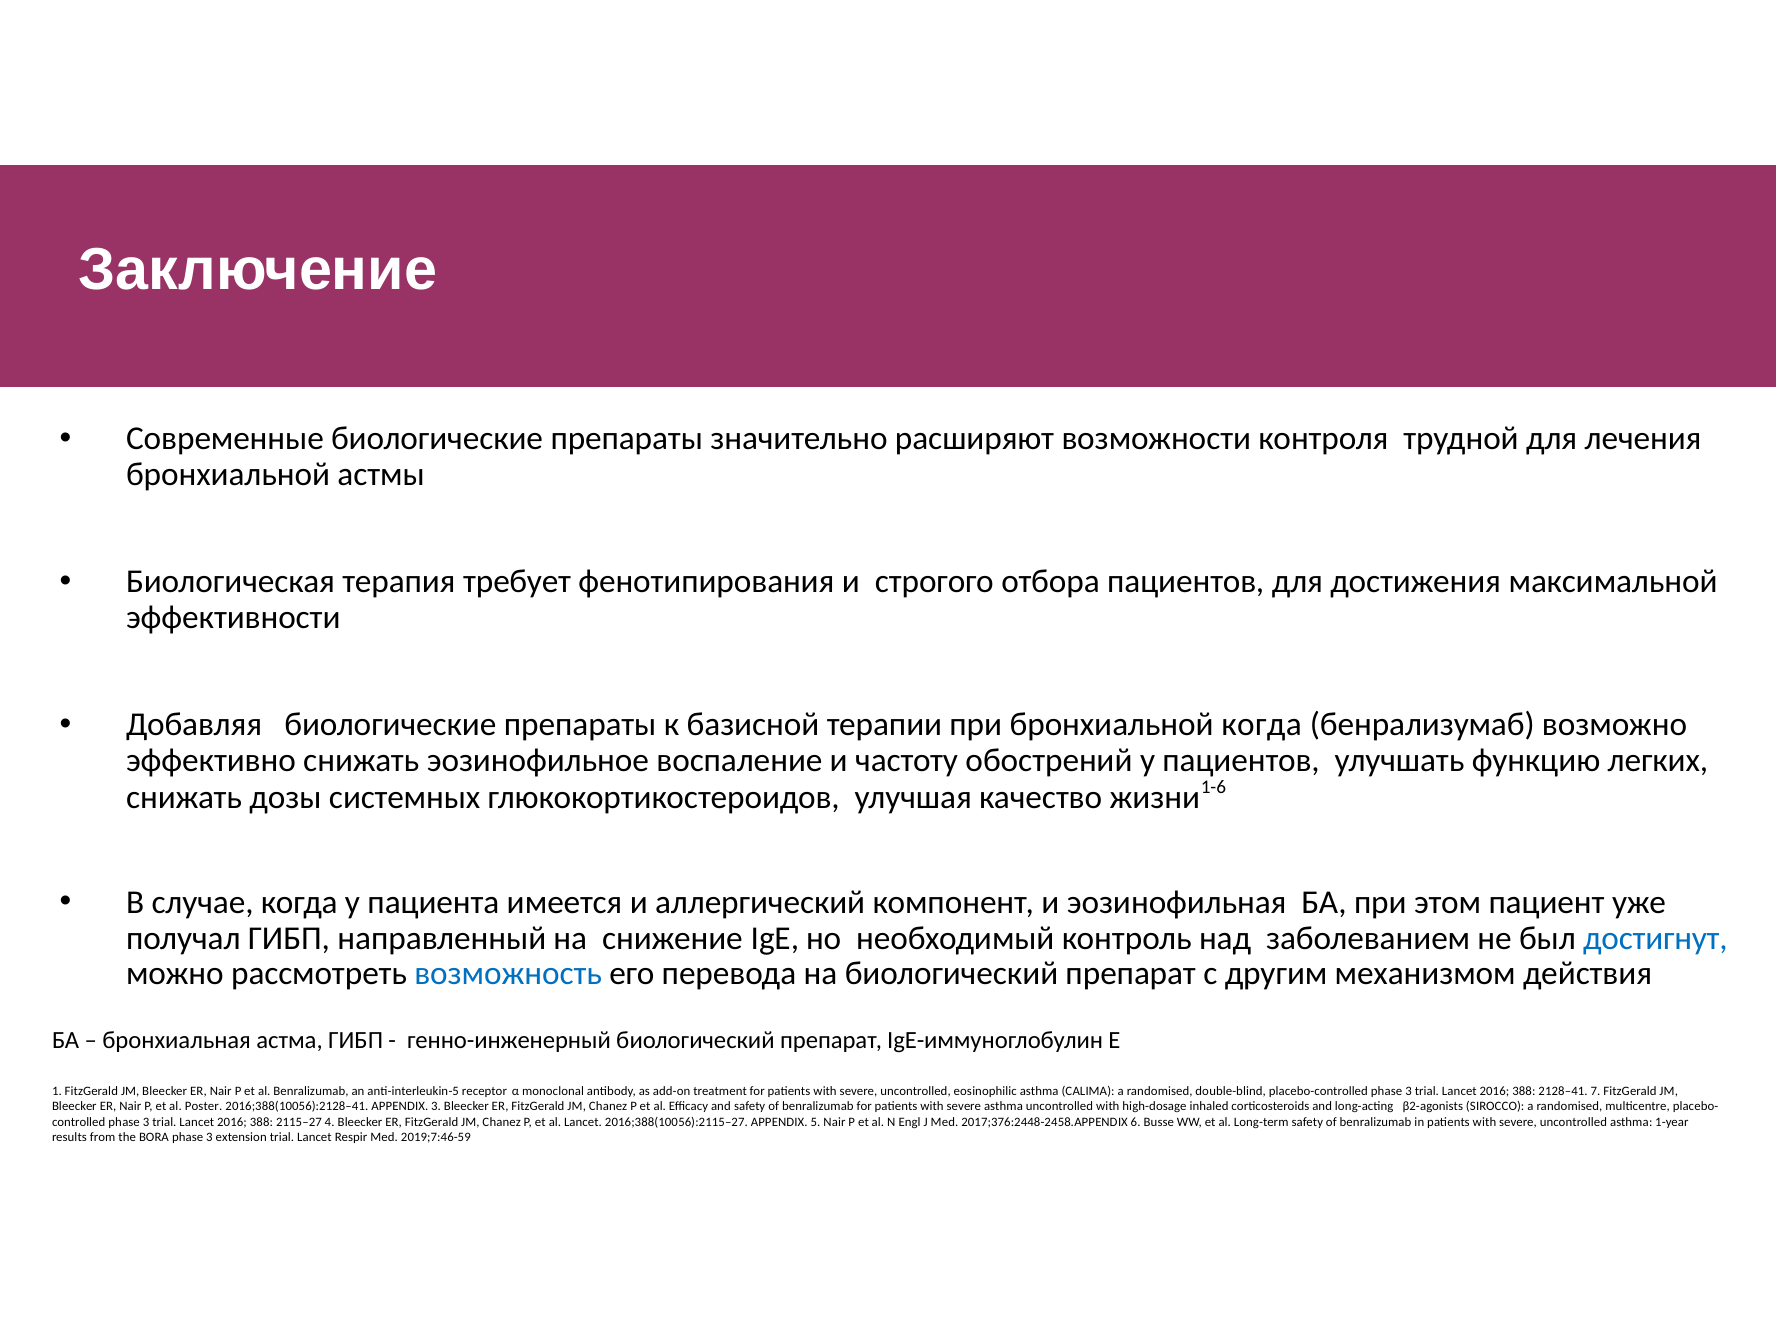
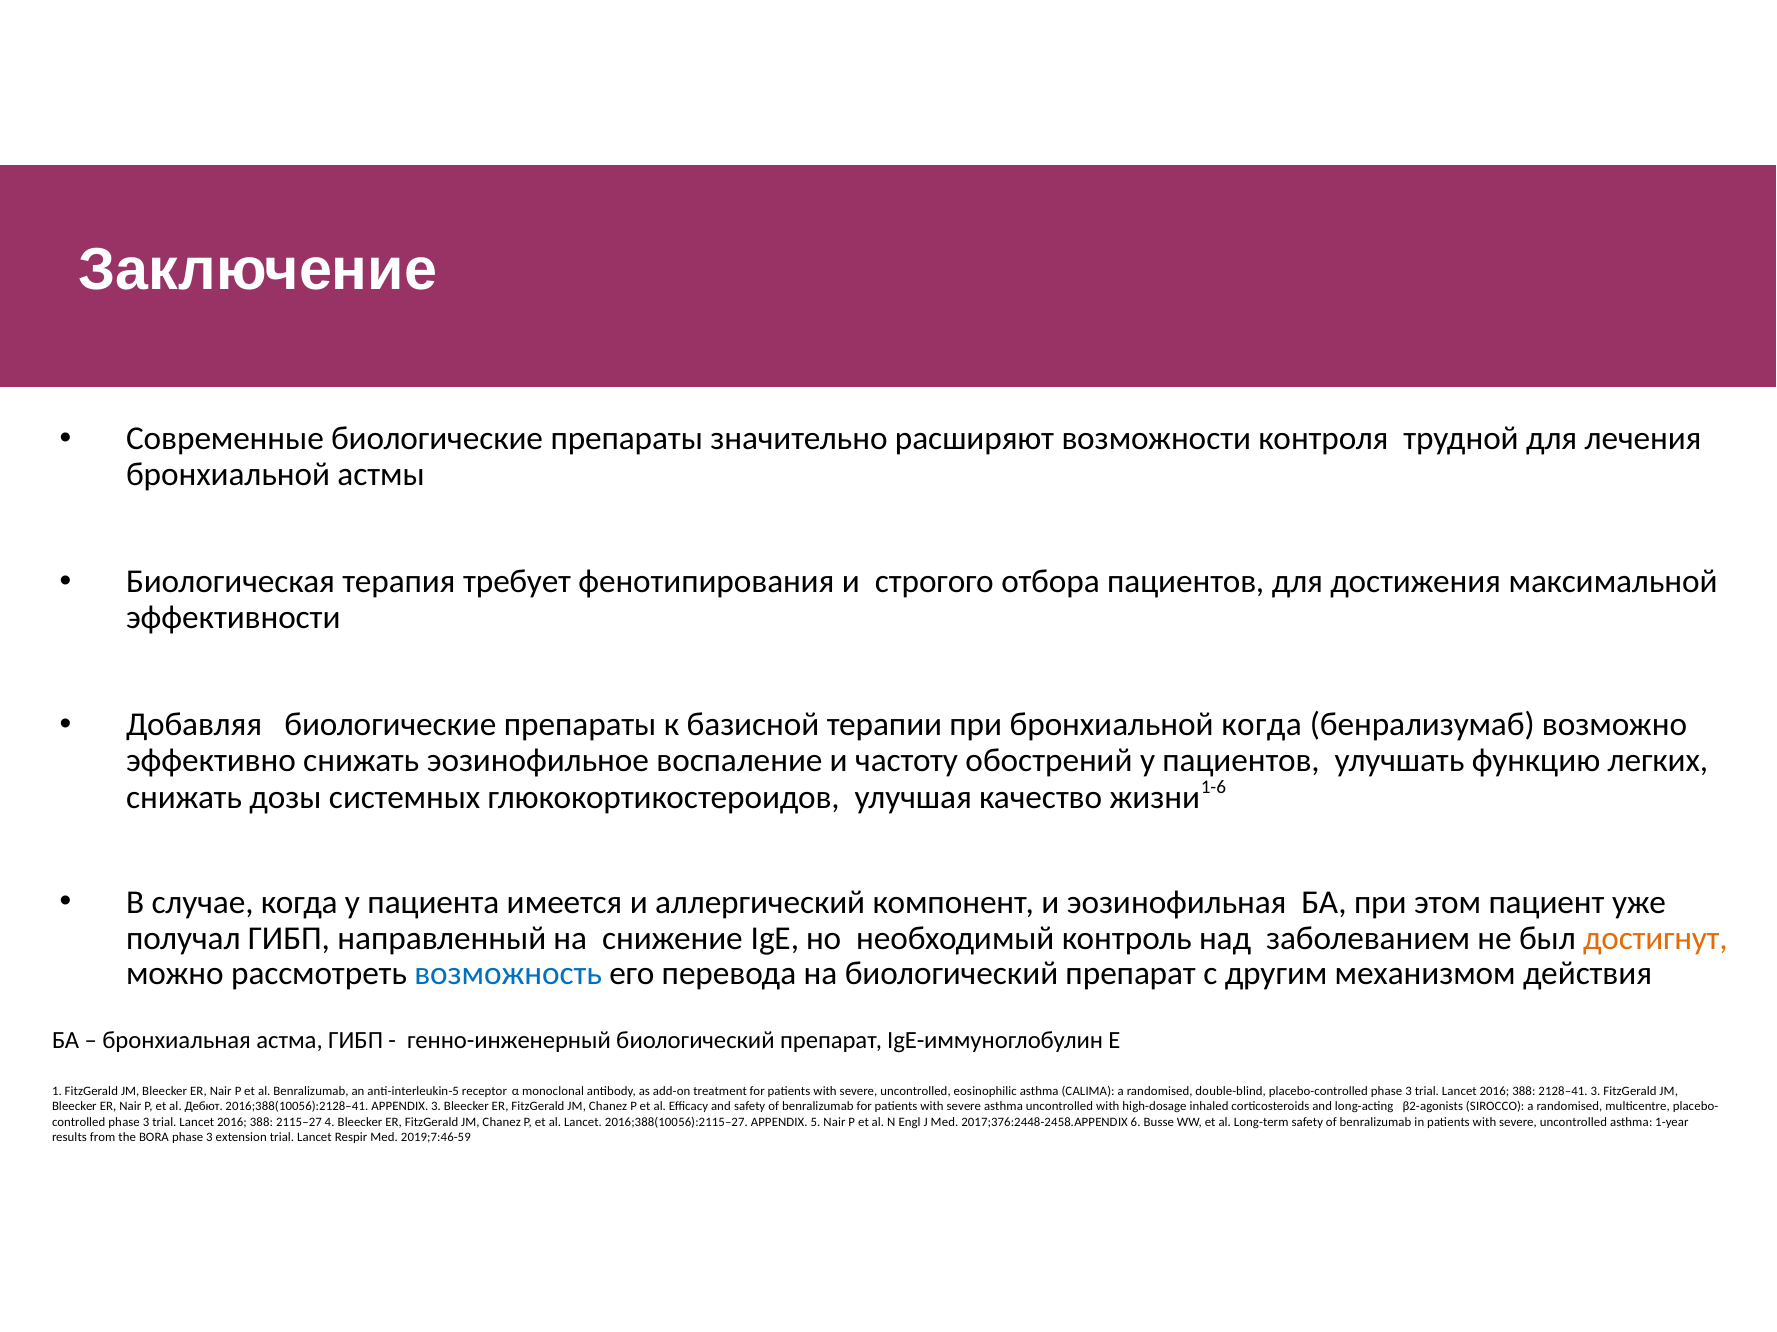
достигнут colour: blue -> orange
2128–41 7: 7 -> 3
Poster: Poster -> Дебют
